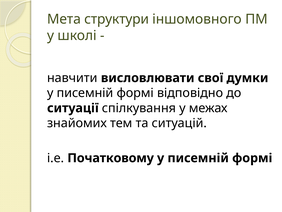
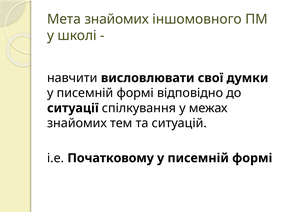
Мета структури: структури -> знайомих
